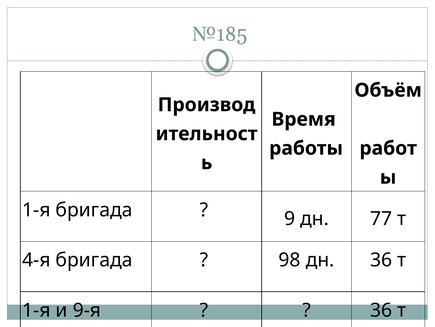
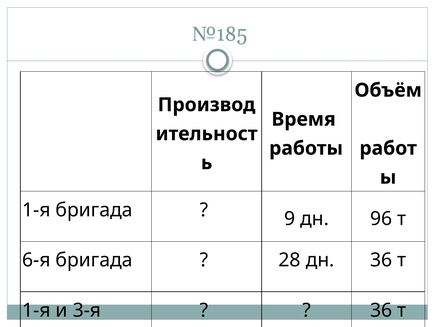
77: 77 -> 96
4-я: 4-я -> 6-я
98: 98 -> 28
9-я: 9-я -> 3-я
